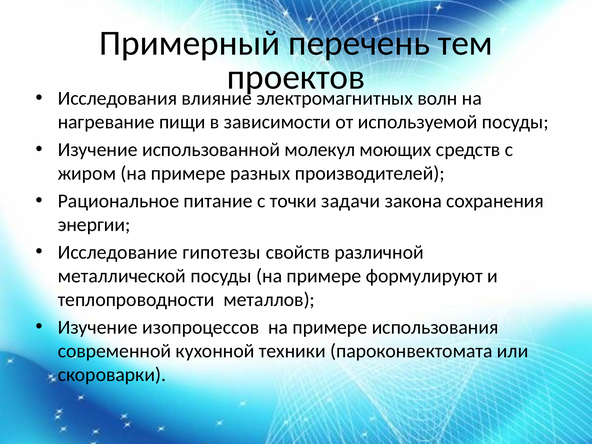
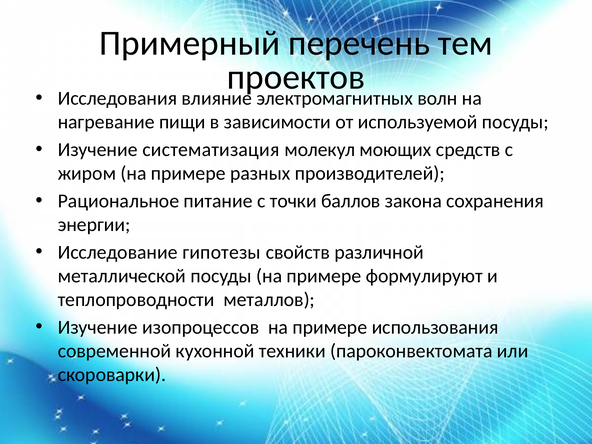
использованной: использованной -> систематизация
задачи: задачи -> баллов
